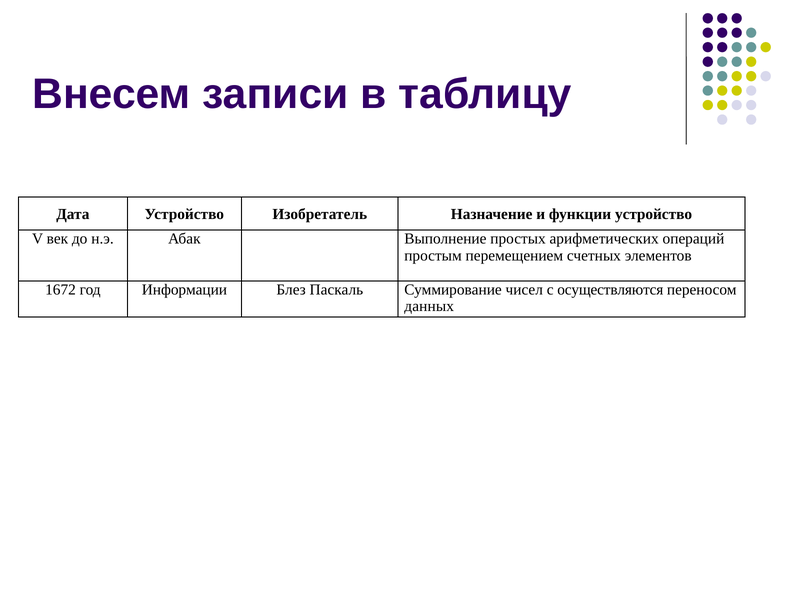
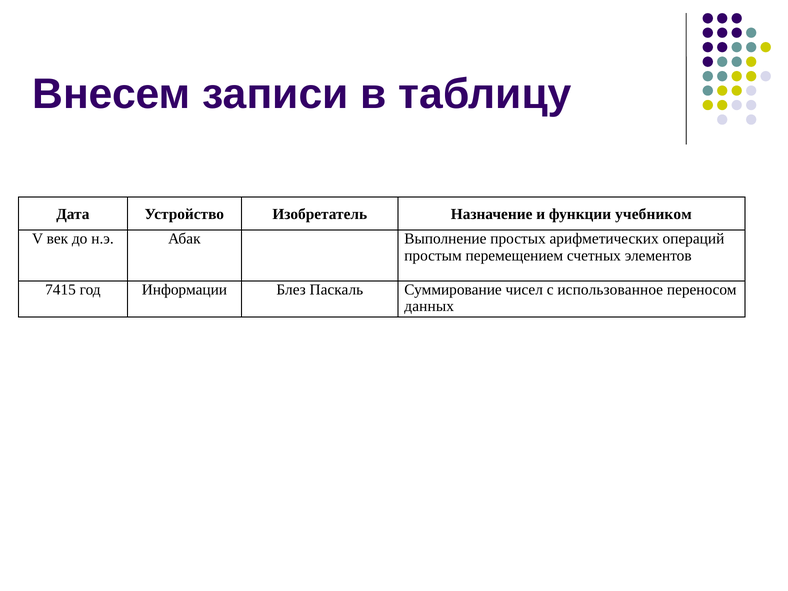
функции устройство: устройство -> учебником
1672: 1672 -> 7415
осуществляются: осуществляются -> использованное
